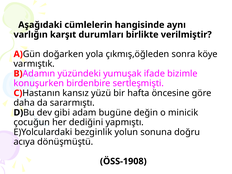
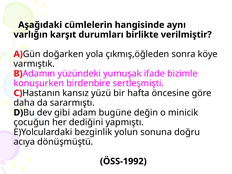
ÖSS-1908: ÖSS-1908 -> ÖSS-1992
